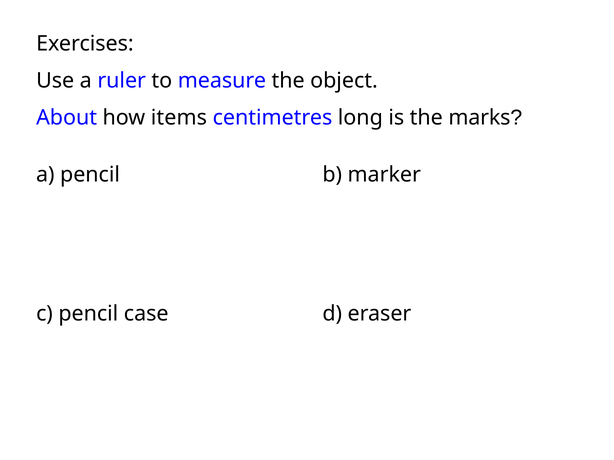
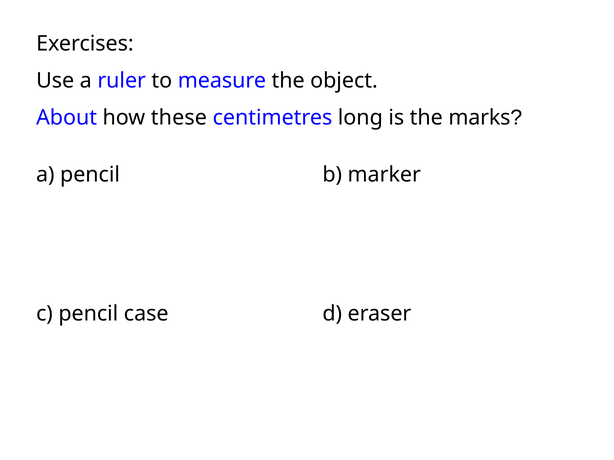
items: items -> these
